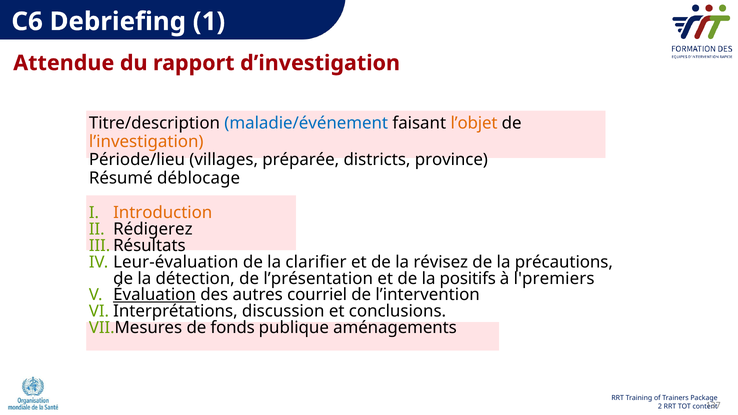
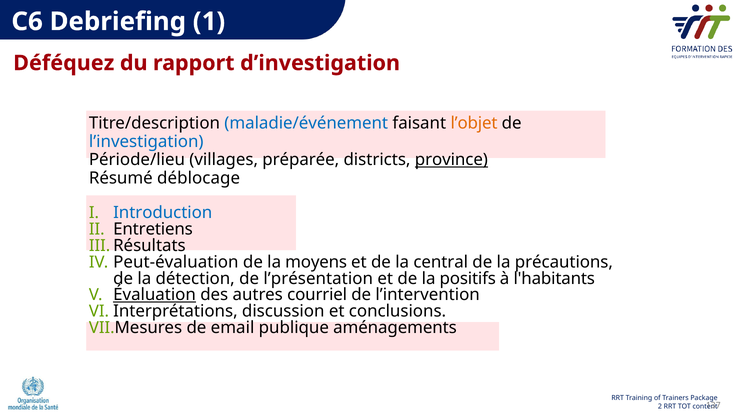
Attendue: Attendue -> Déféquez
l’investigation colour: orange -> blue
province underline: none -> present
Introduction colour: orange -> blue
Rédigerez: Rédigerez -> Entretiens
Leur-évaluation: Leur-évaluation -> Peut-évaluation
clarifier: clarifier -> moyens
révisez: révisez -> central
l'premiers: l'premiers -> l'habitants
fonds: fonds -> email
